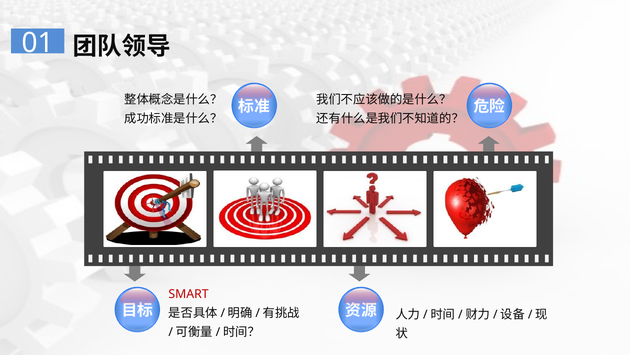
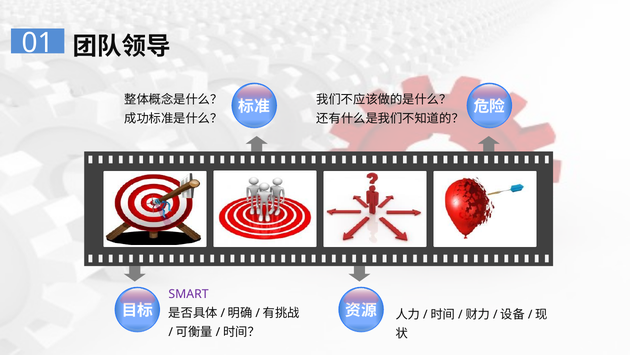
SMART colour: red -> purple
